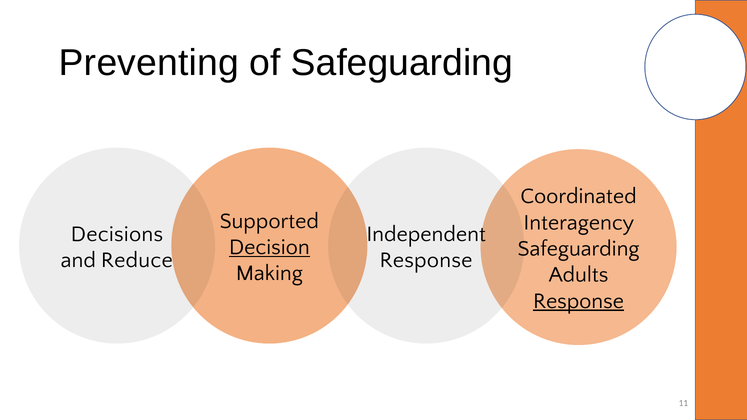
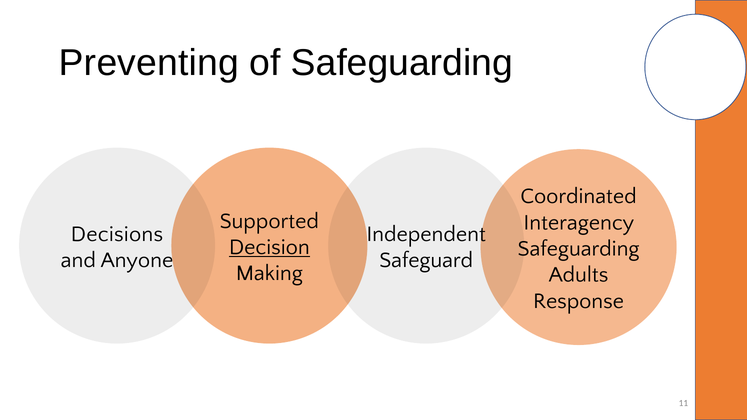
Reduce: Reduce -> Anyone
Response at (426, 260): Response -> Safeguard
Response at (579, 301) underline: present -> none
